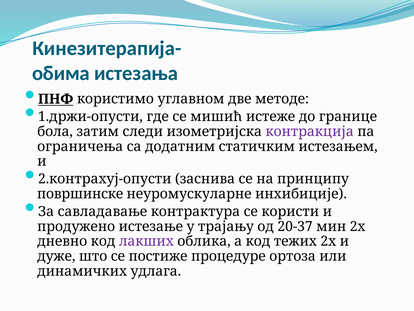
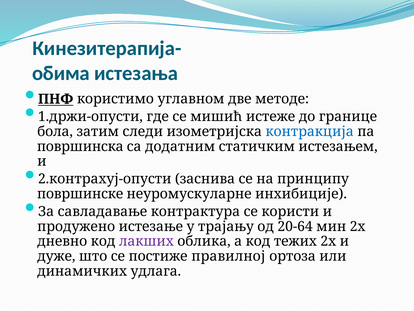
контракција colour: purple -> blue
ограничења: ограничења -> површинска
20-37: 20-37 -> 20-64
процедуре: процедуре -> правилној
